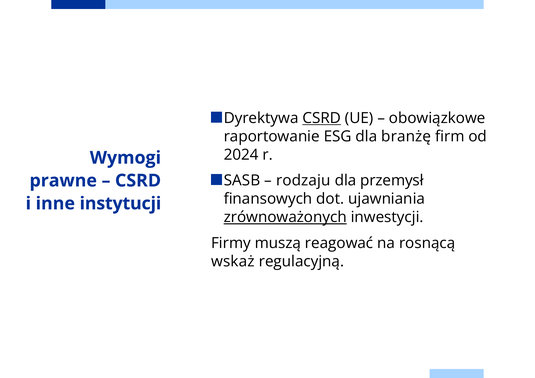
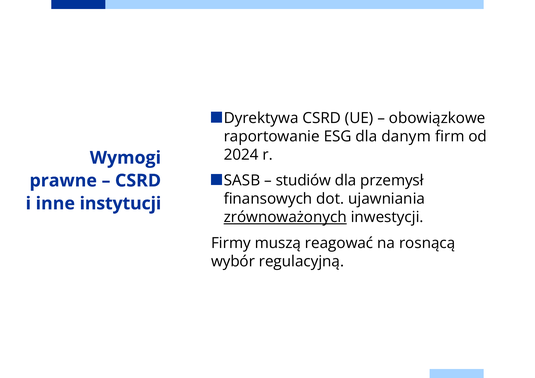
CSRD at (322, 118) underline: present -> none
branżę: branżę -> danym
rodzaju: rodzaju -> studiów
wskaż: wskaż -> wybór
